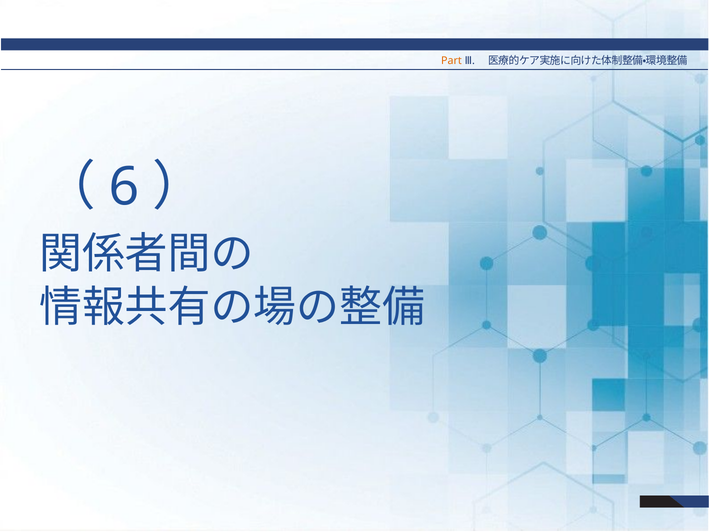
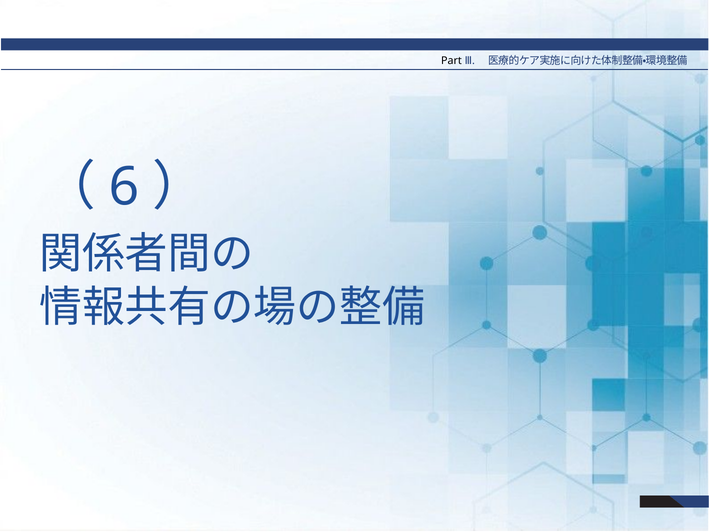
Part colour: orange -> black
